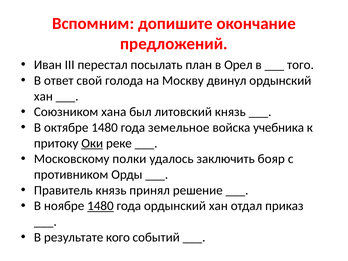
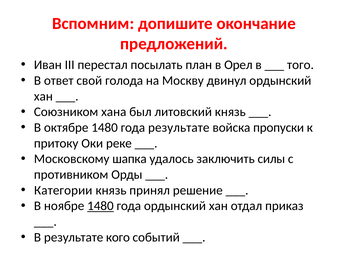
года земельное: земельное -> результате
учебника: учебника -> пропуски
Оки underline: present -> none
полки: полки -> шапка
бояр: бояр -> силы
Правитель: Правитель -> Категории
